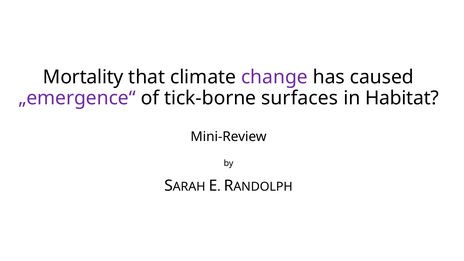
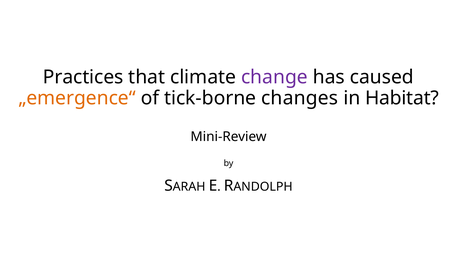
Mortality: Mortality -> Practices
„emergence“ colour: purple -> orange
surfaces: surfaces -> changes
